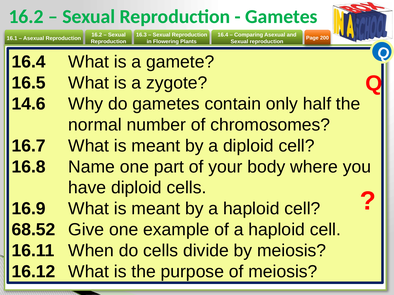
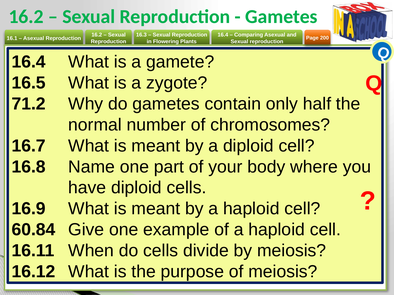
14.6: 14.6 -> 71.2
68.52: 68.52 -> 60.84
